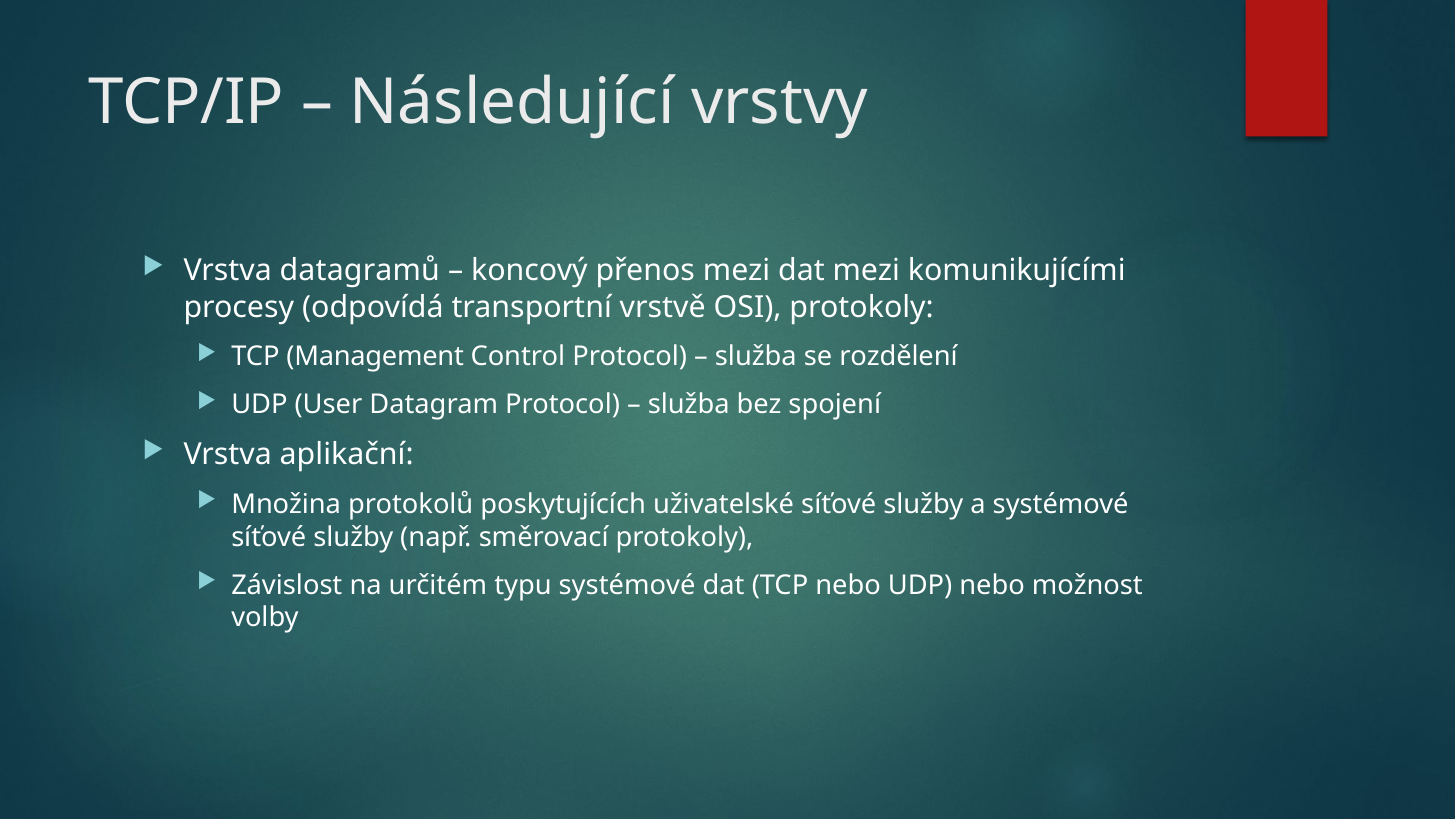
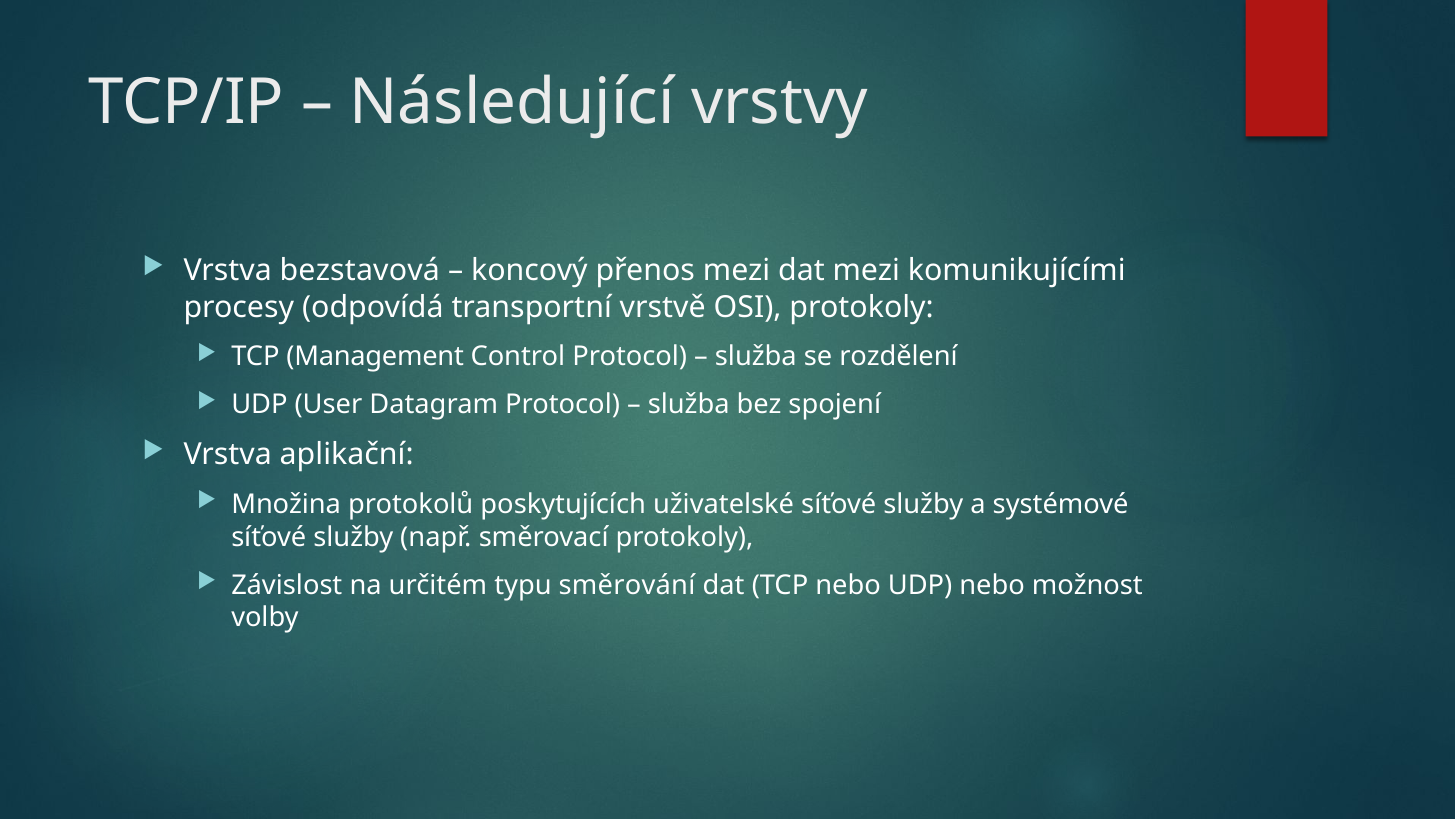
datagramů: datagramů -> bezstavová
typu systémové: systémové -> směrování
